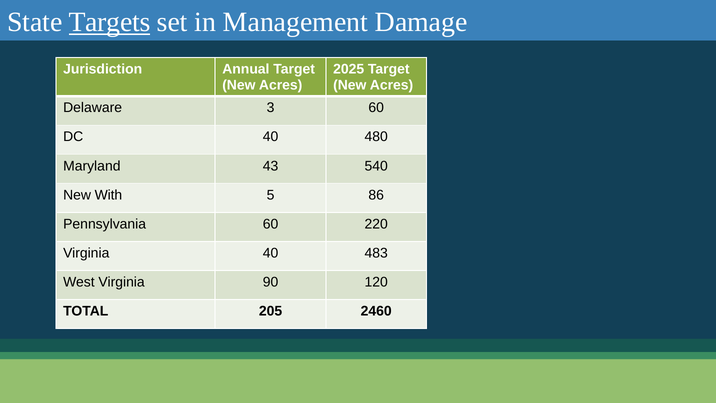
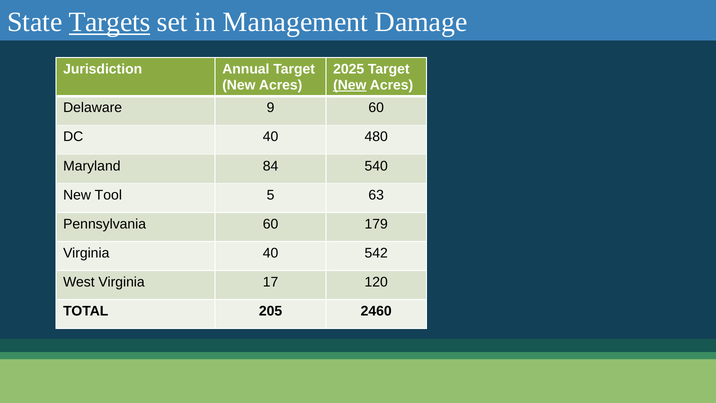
New at (350, 85) underline: none -> present
3: 3 -> 9
43: 43 -> 84
With: With -> Tool
86: 86 -> 63
220: 220 -> 179
483: 483 -> 542
90: 90 -> 17
